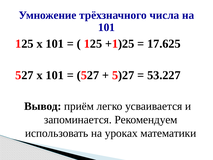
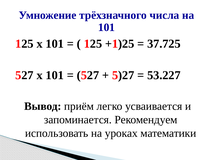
17.625: 17.625 -> 37.725
